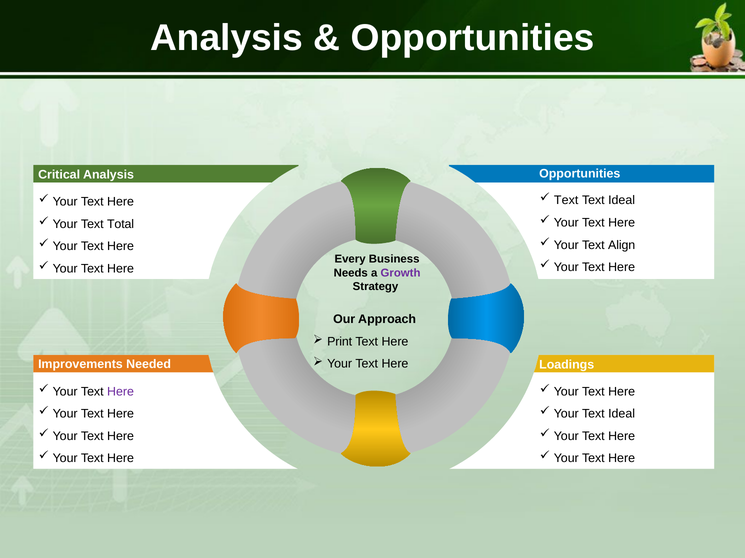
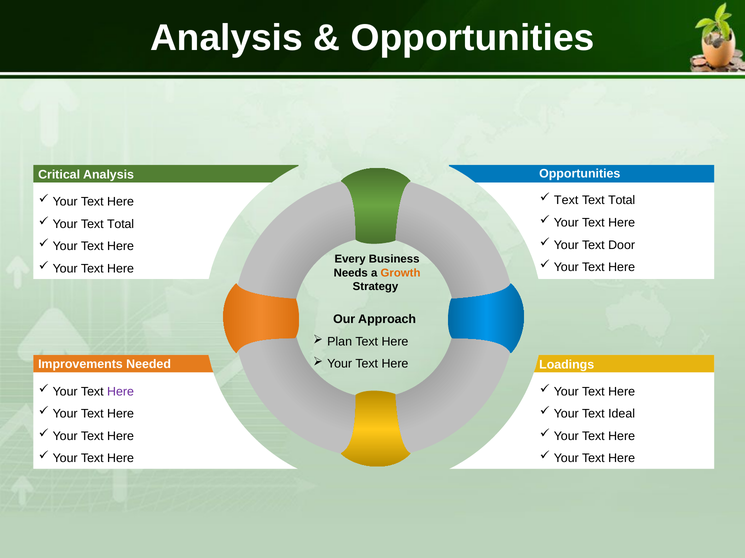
Ideal at (622, 201): Ideal -> Total
Align: Align -> Door
Growth colour: purple -> orange
Print: Print -> Plan
